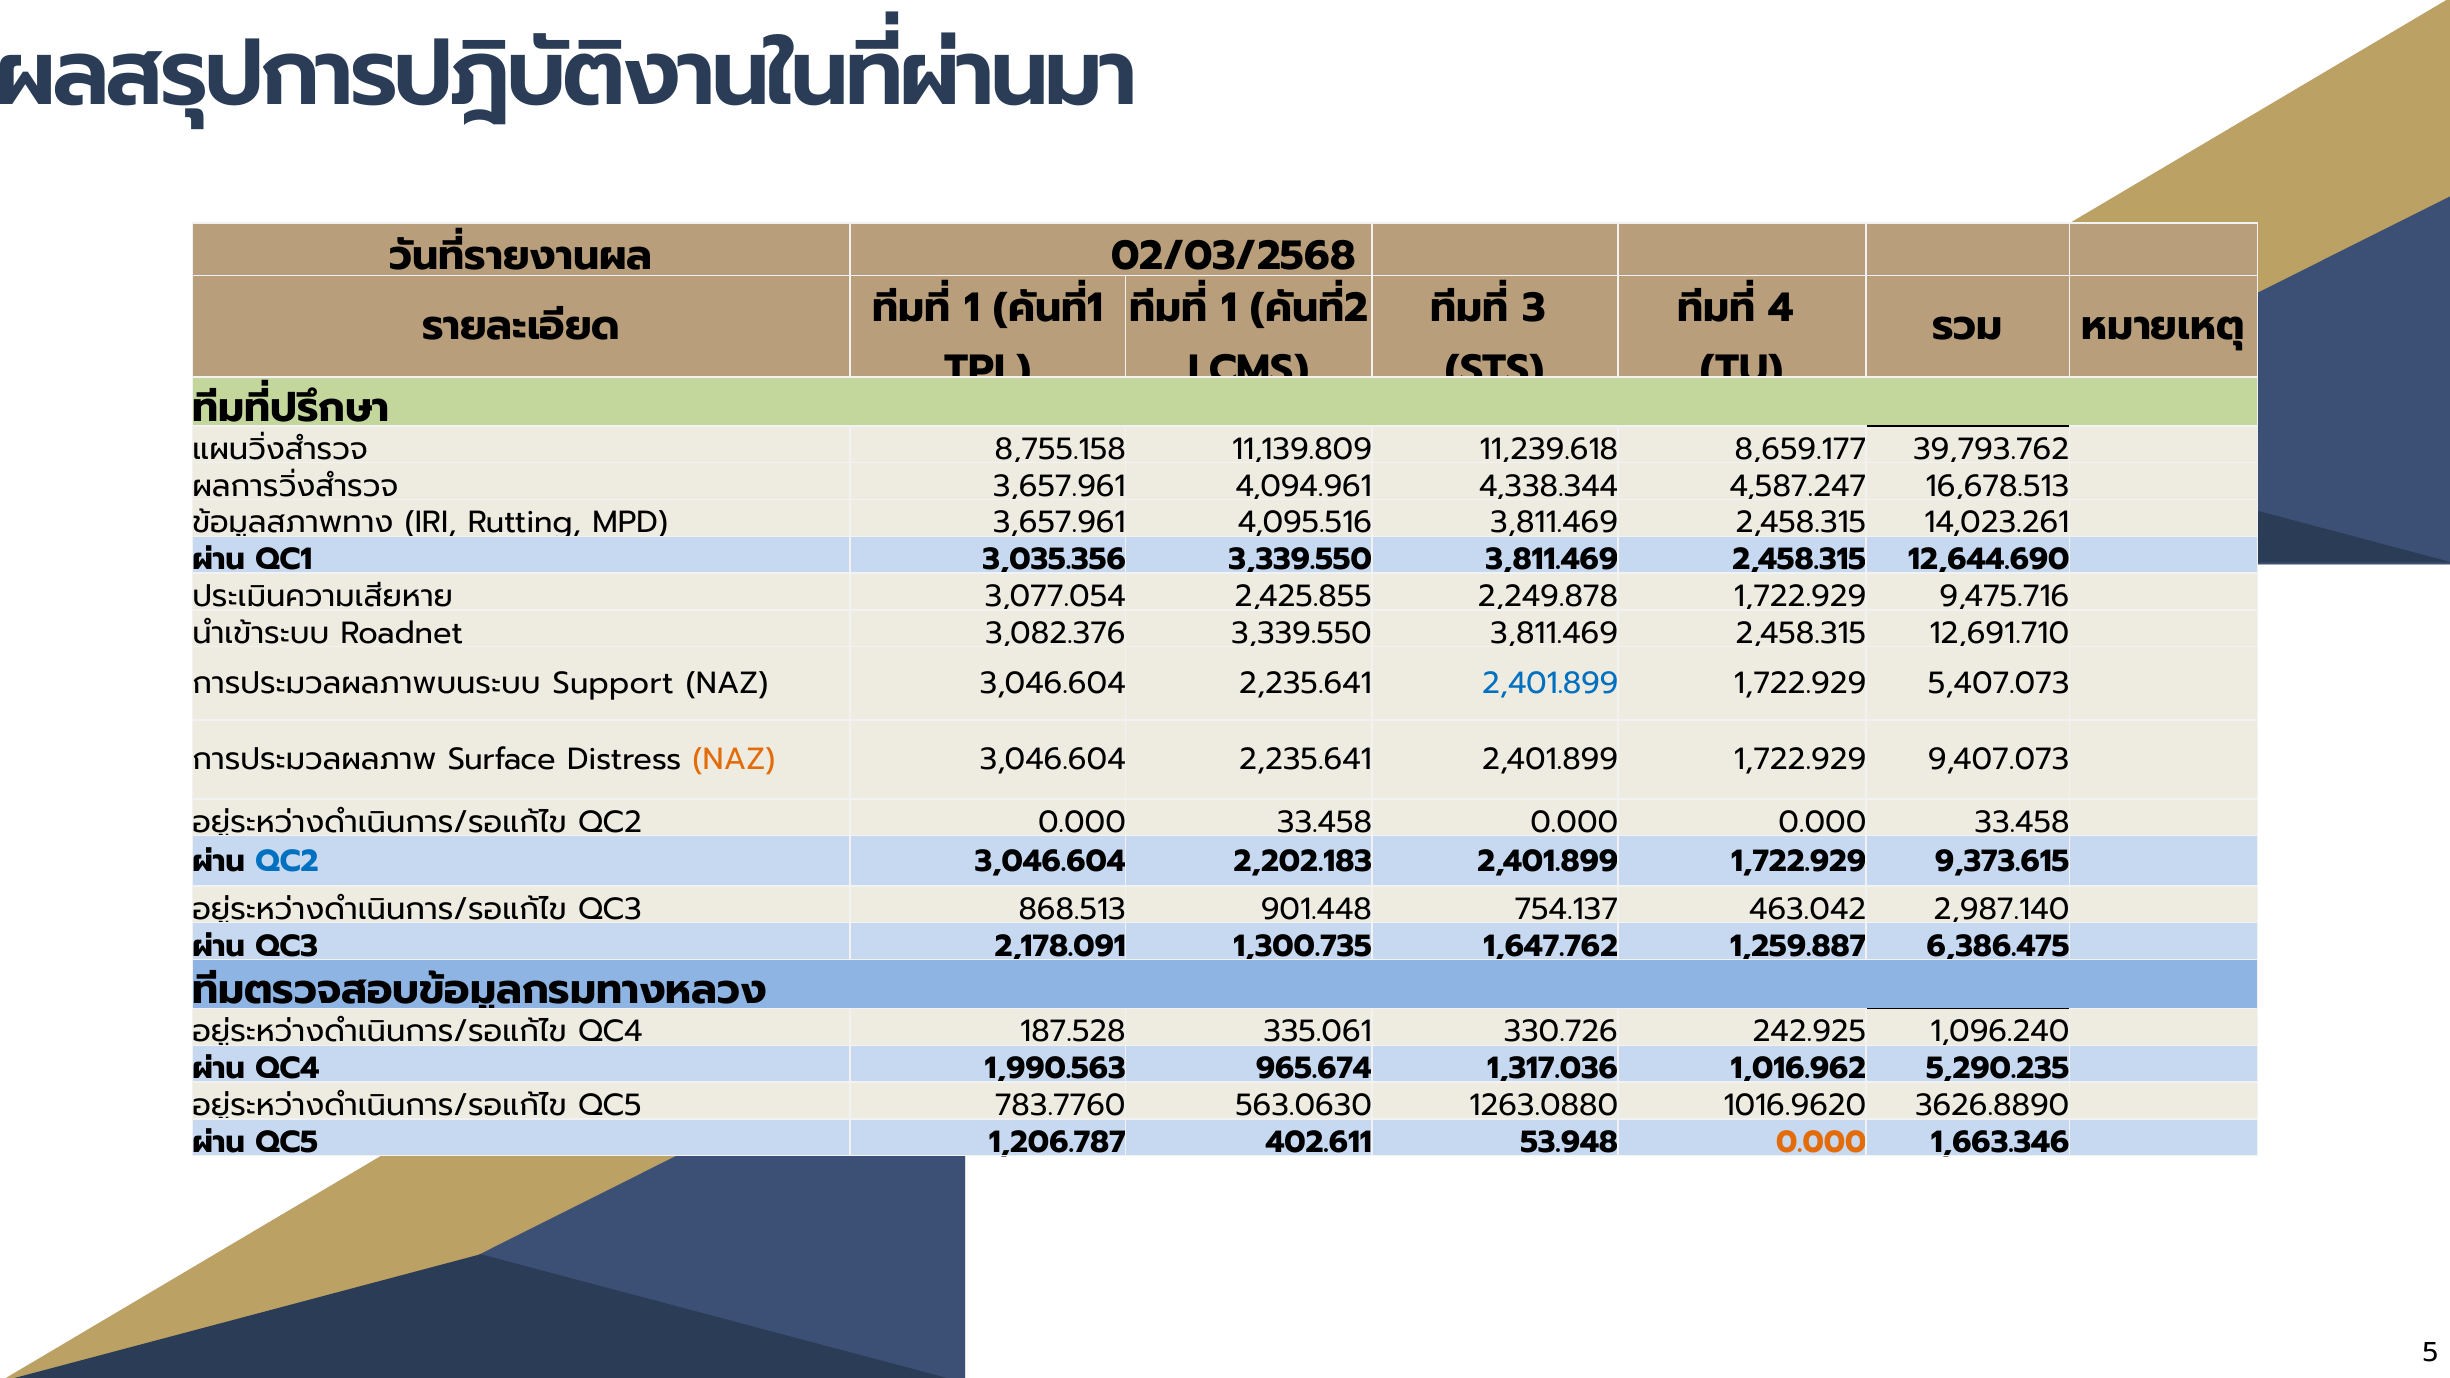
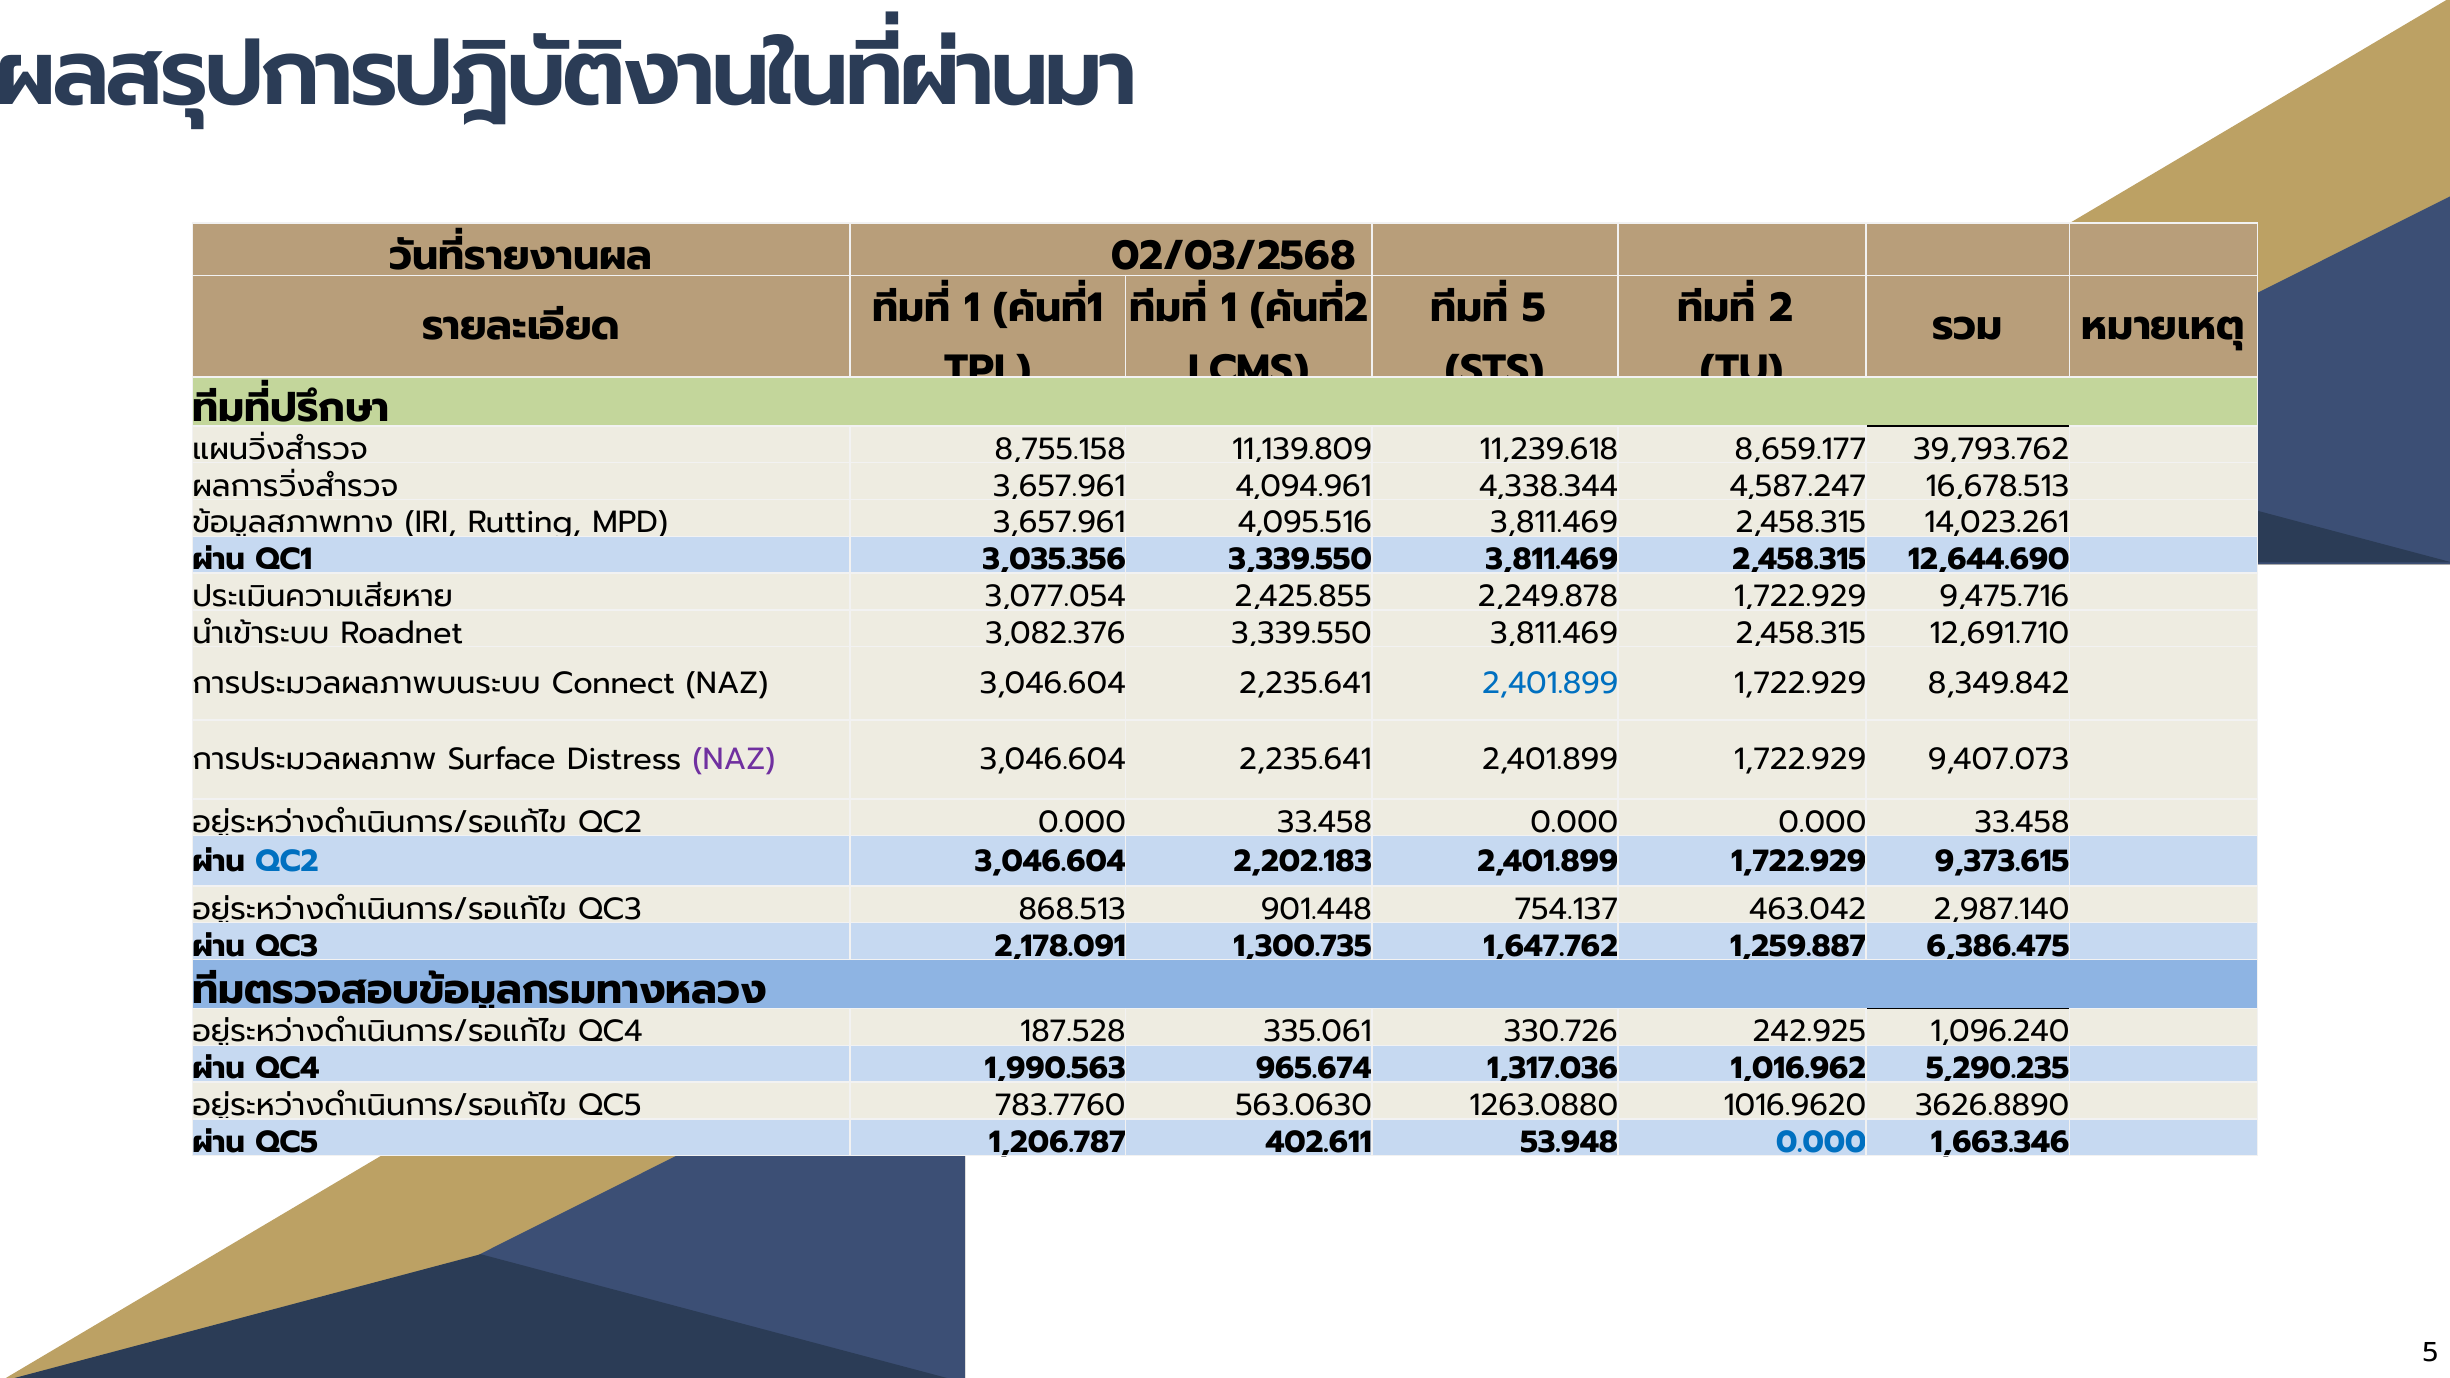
3 at (1534, 308): 3 -> 5
4: 4 -> 2
Support: Support -> Connect
5,407.073: 5,407.073 -> 8,349.842
NAZ at (734, 760) colour: orange -> purple
0.000 at (1821, 1142) colour: orange -> blue
